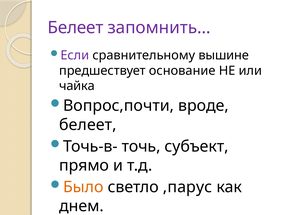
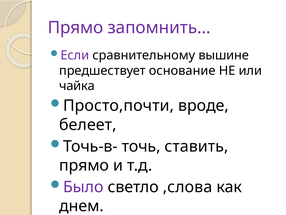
Белеет at (75, 28): Белеет -> Прямо
Вопрос,почти: Вопрос,почти -> Просто,почти
субъект: субъект -> ставить
Было colour: orange -> purple
,парус: ,парус -> ,слова
